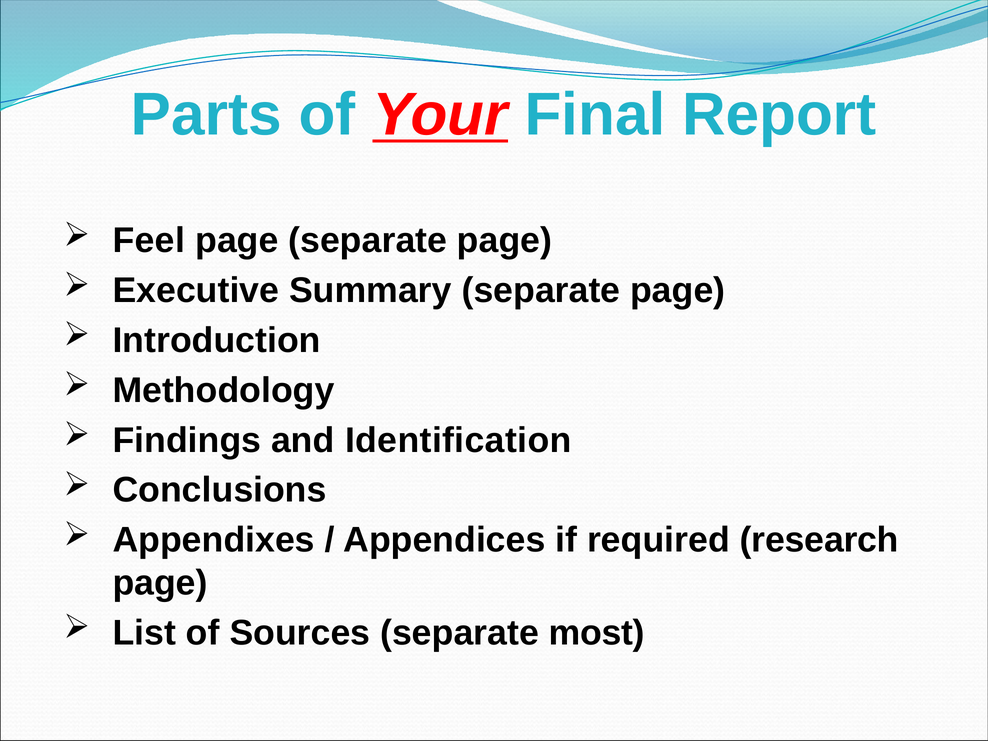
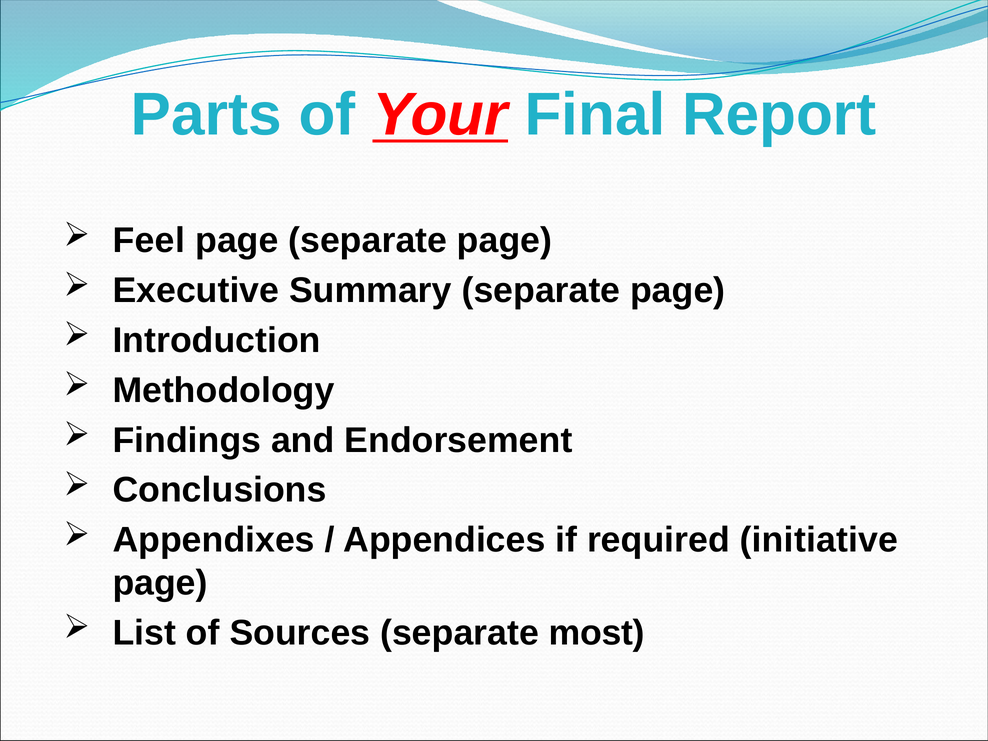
Identification: Identification -> Endorsement
research: research -> initiative
